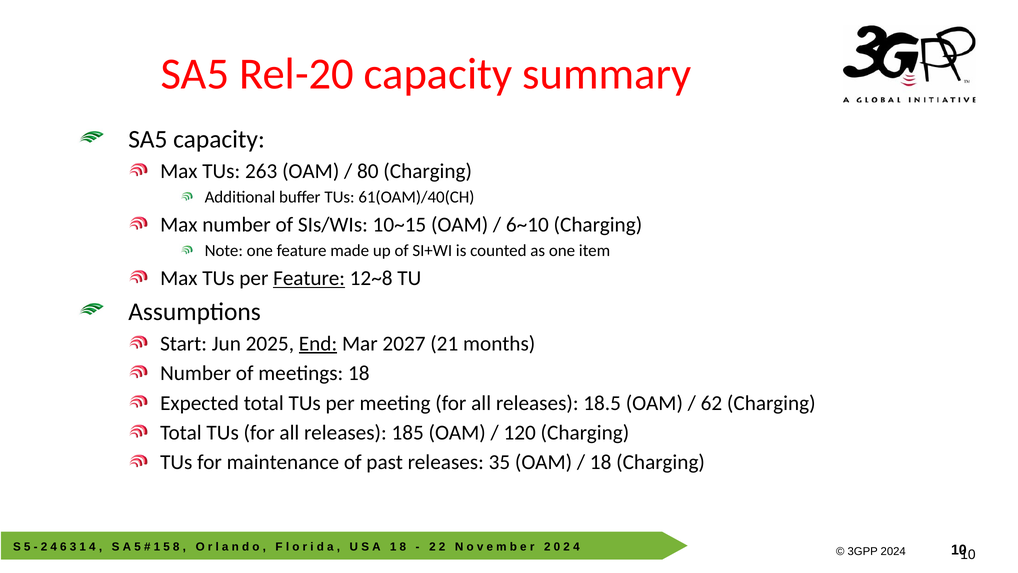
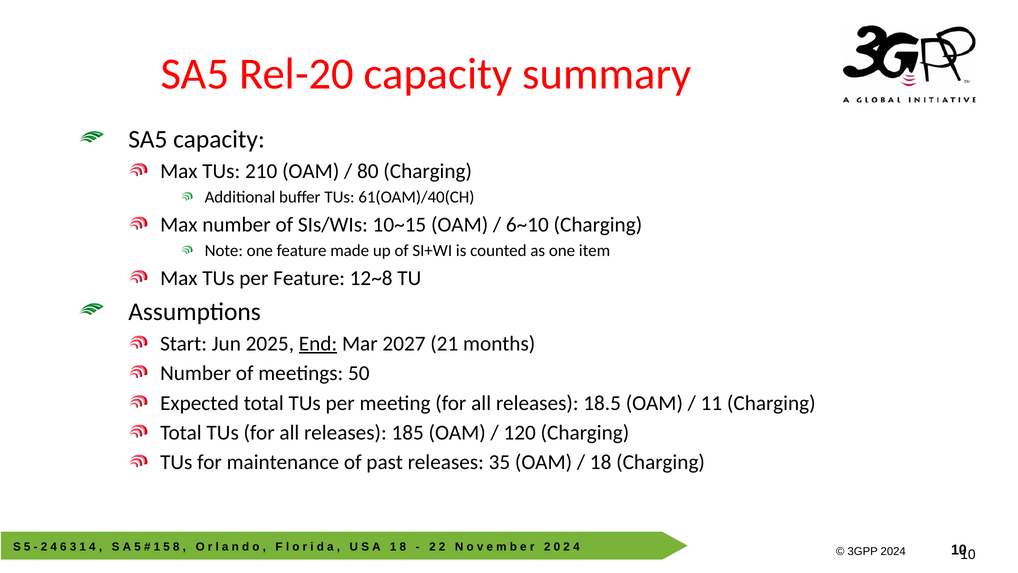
263: 263 -> 210
Feature at (309, 278) underline: present -> none
meetings 18: 18 -> 50
62: 62 -> 11
